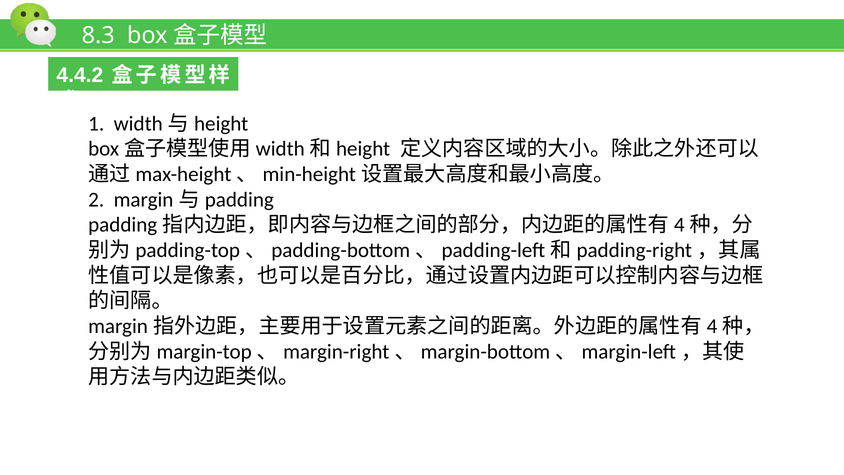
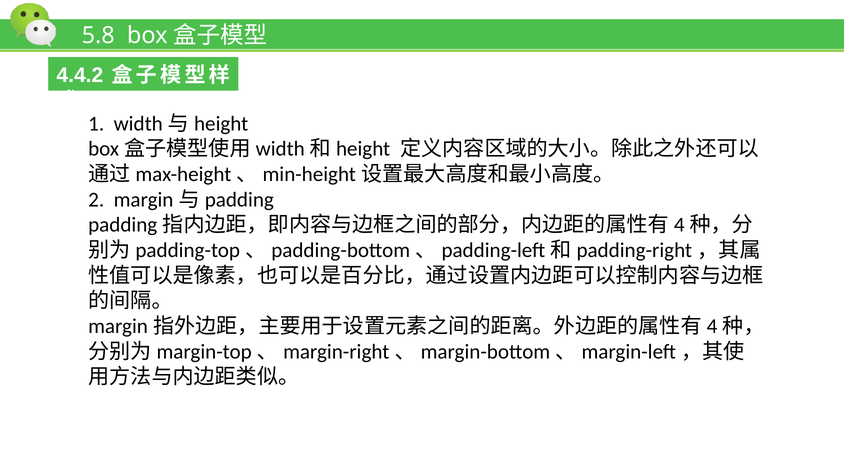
8.3: 8.3 -> 5.8
